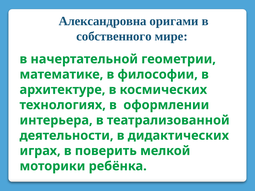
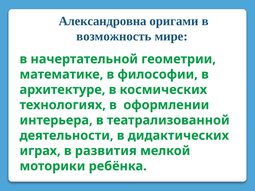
собственного: собственного -> возможность
поверить: поверить -> развития
